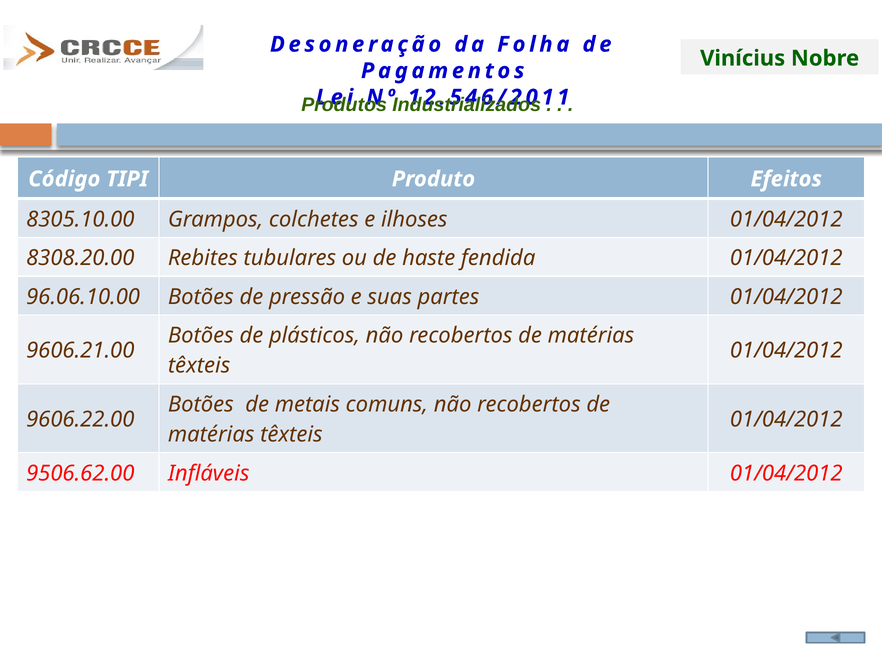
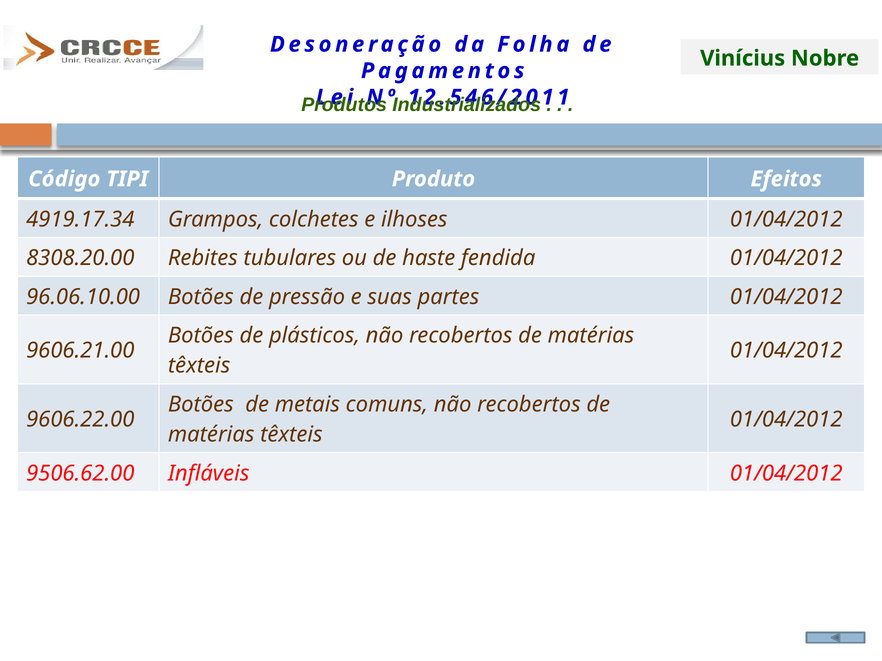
8305.10.00: 8305.10.00 -> 4919.17.34
